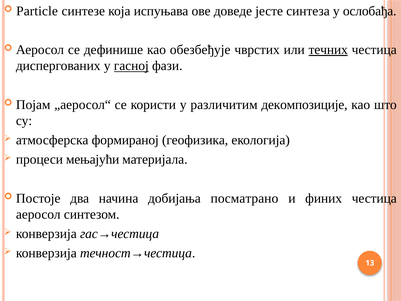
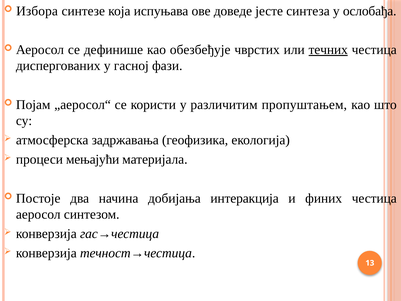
Particle: Particle -> Избора
гасној underline: present -> none
декомпозиције: декомпозиције -> пропуштањем
формираној: формираној -> задржавања
посматрано: посматрано -> интеракција
